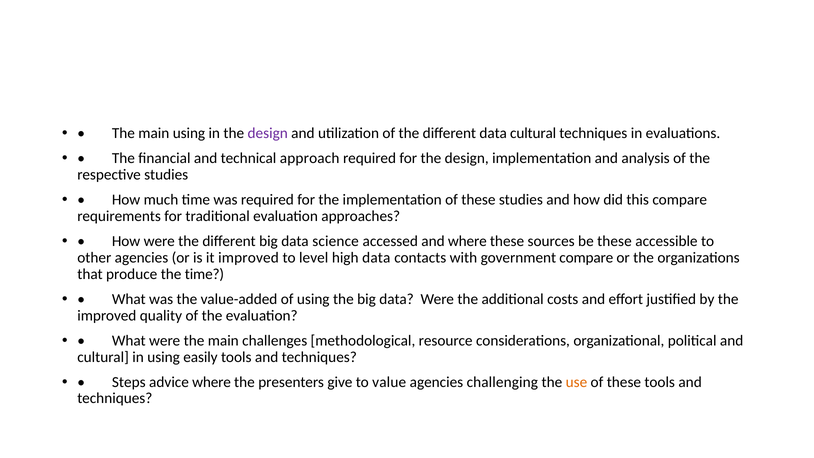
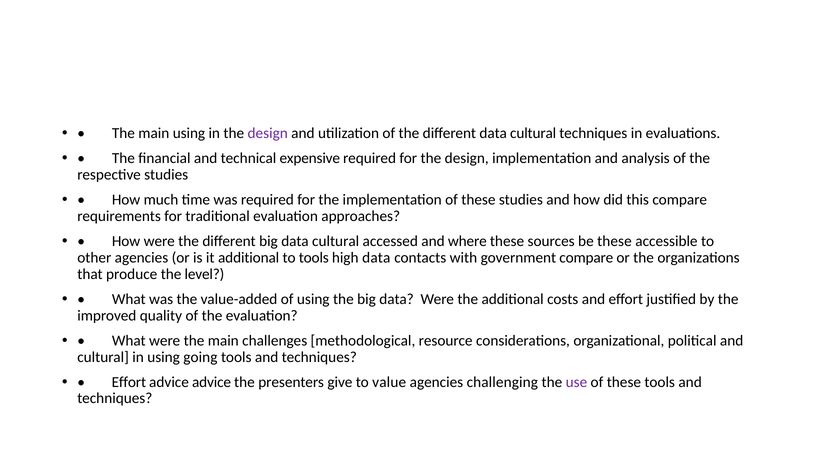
approach: approach -> expensive
big data science: science -> cultural
it improved: improved -> additional
to level: level -> tools
the time: time -> level
easily: easily -> going
Steps at (129, 382): Steps -> Effort
advice where: where -> advice
use colour: orange -> purple
